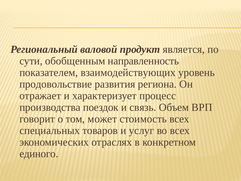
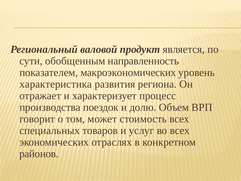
взаимодействующих: взаимодействующих -> макроэкономических
продовольствие: продовольствие -> характеристика
связь: связь -> долю
единого: единого -> районов
